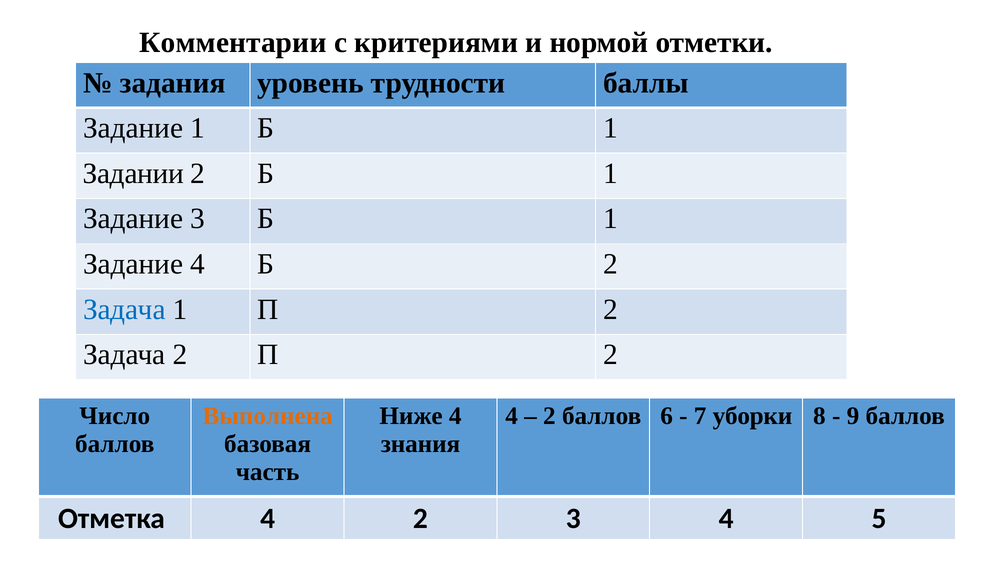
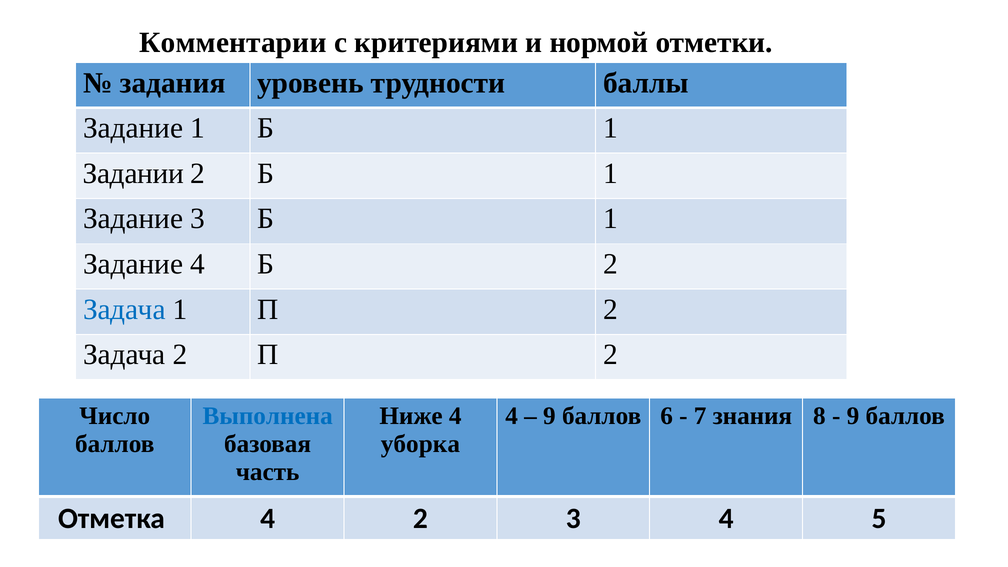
Выполнена colour: orange -> blue
2 at (549, 416): 2 -> 9
уборки: уборки -> знания
знания: знания -> уборка
